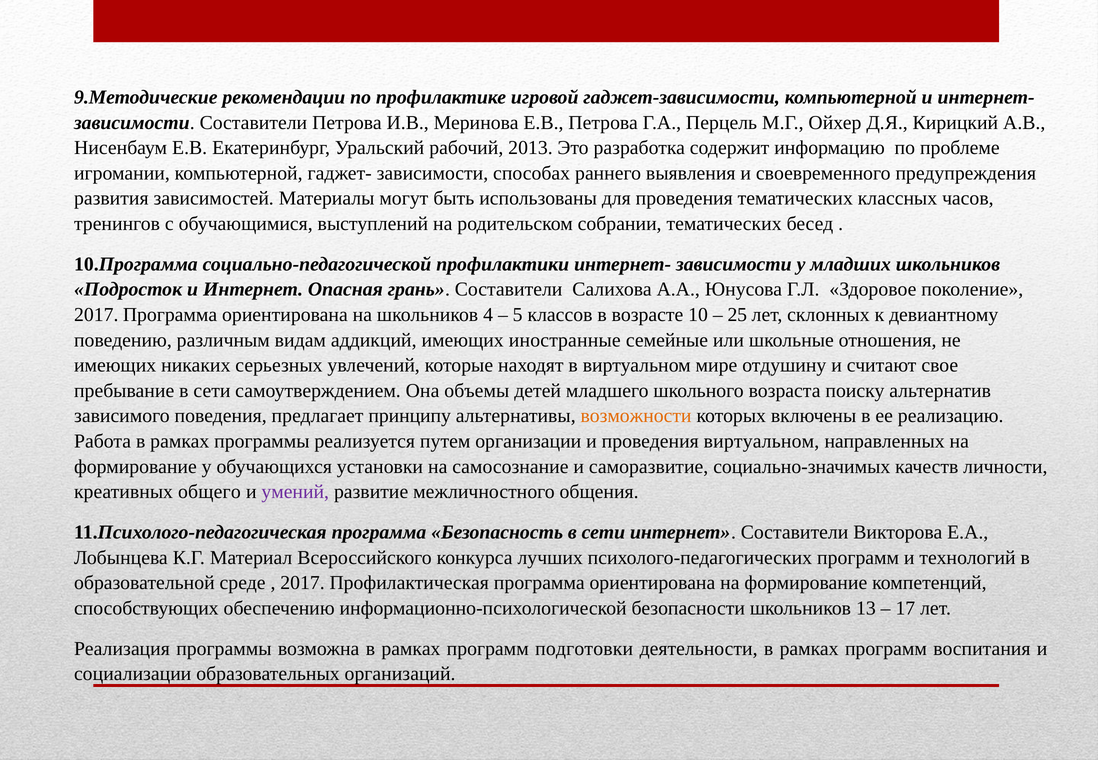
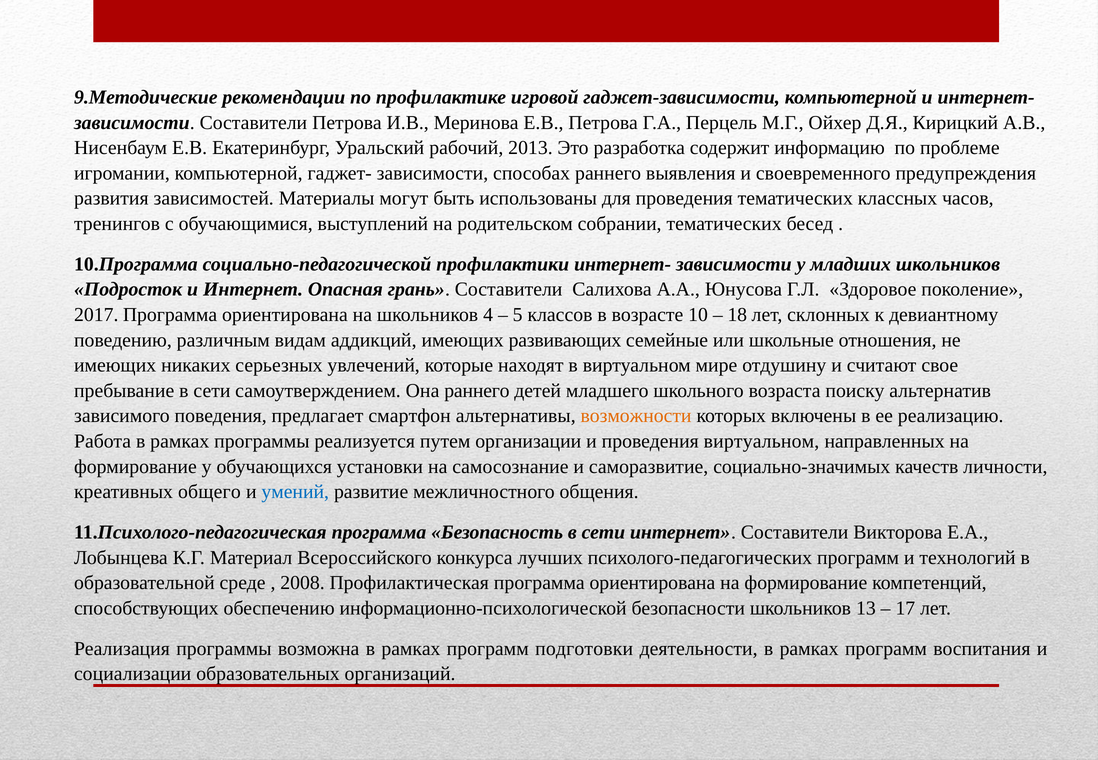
25: 25 -> 18
иностранные: иностранные -> развивающих
Она объемы: объемы -> раннего
принципу: принципу -> смартфон
умений colour: purple -> blue
2017 at (303, 583): 2017 -> 2008
